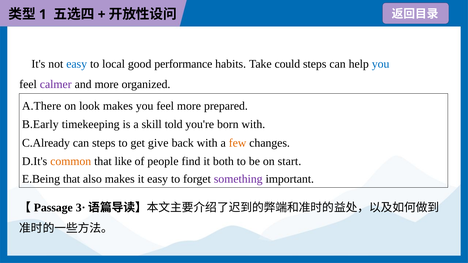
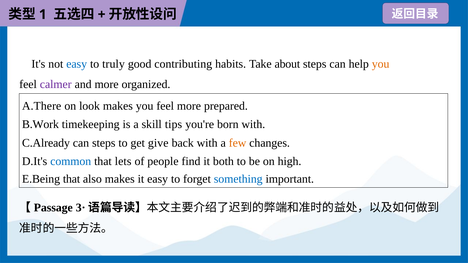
local: local -> truly
performance: performance -> contributing
could: could -> about
you at (381, 64) colour: blue -> orange
B.Early: B.Early -> B.Work
told: told -> tips
common colour: orange -> blue
like: like -> lets
start: start -> high
something colour: purple -> blue
